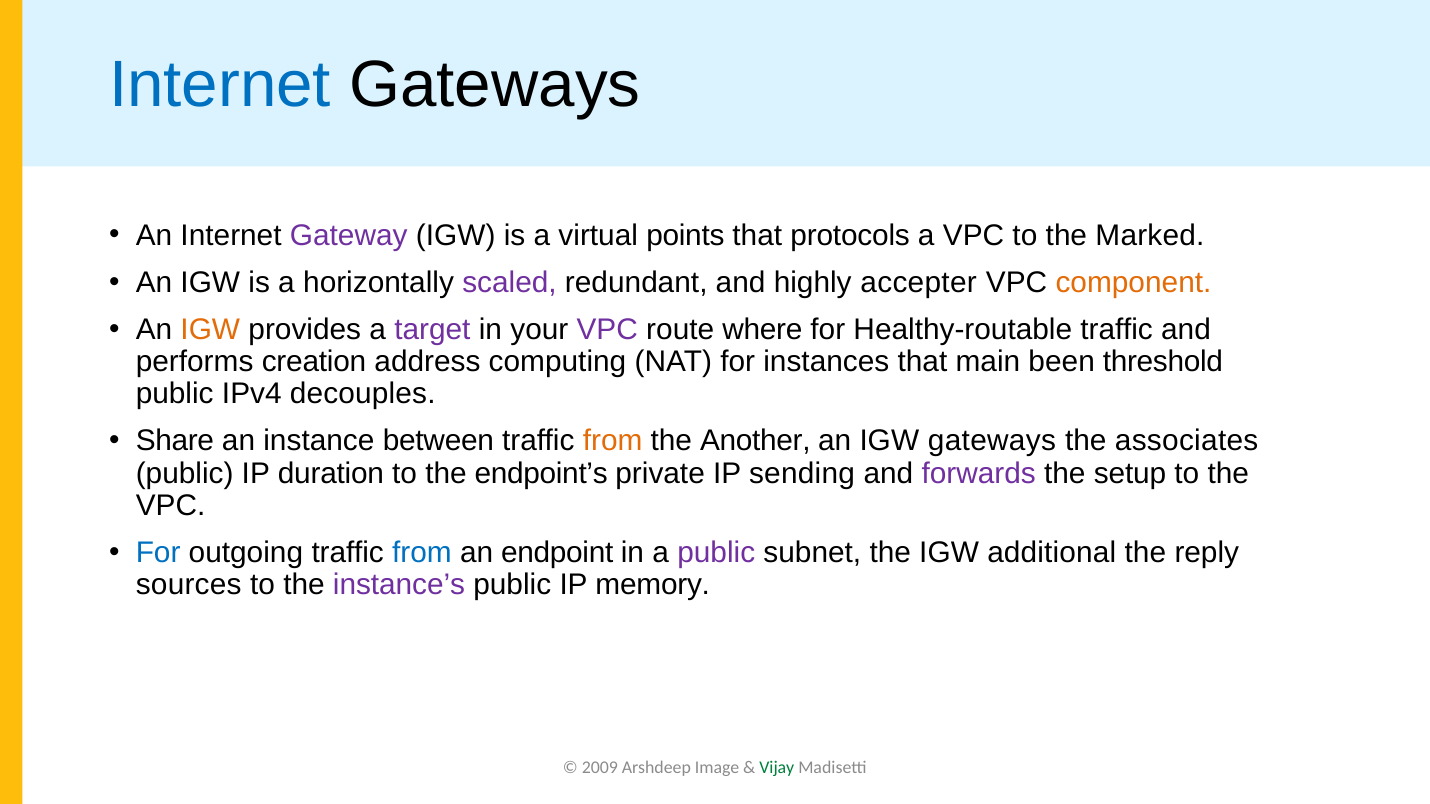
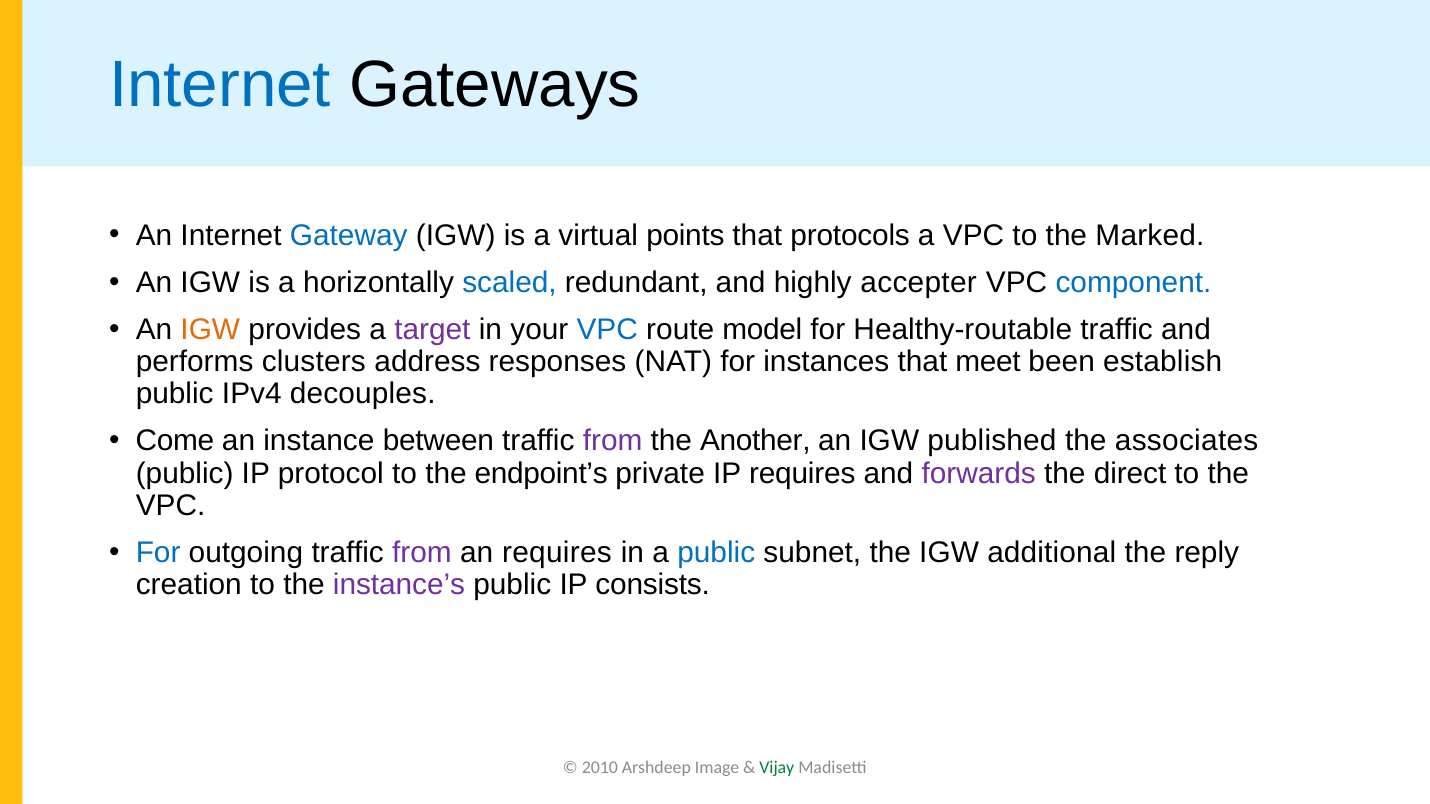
Gateway colour: purple -> blue
scaled colour: purple -> blue
component colour: orange -> blue
VPC at (607, 330) colour: purple -> blue
where: where -> model
creation: creation -> clusters
computing: computing -> responses
main: main -> meet
threshold: threshold -> establish
Share: Share -> Come
from at (613, 441) colour: orange -> purple
IGW gateways: gateways -> published
duration: duration -> protocol
IP sending: sending -> requires
setup: setup -> direct
from at (422, 553) colour: blue -> purple
an endpoint: endpoint -> requires
public at (716, 553) colour: purple -> blue
sources: sources -> creation
memory: memory -> consists
2009: 2009 -> 2010
